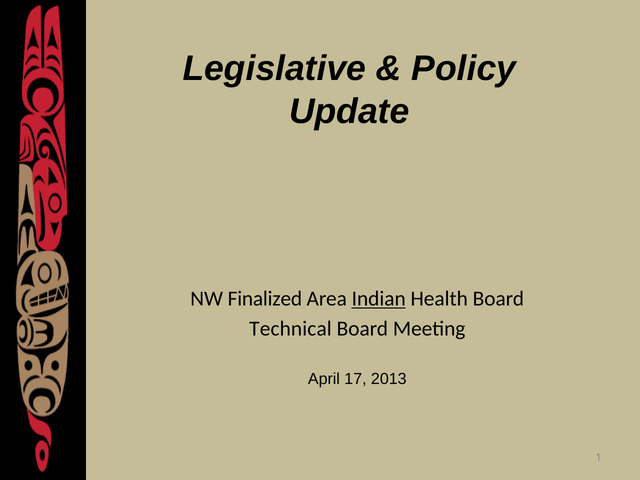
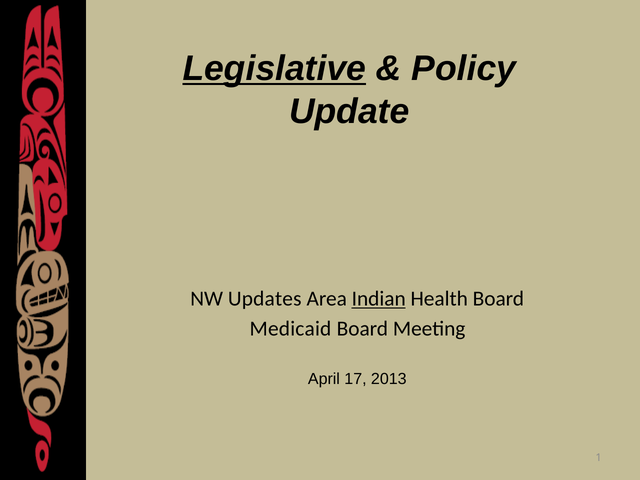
Legislative underline: none -> present
Finalized: Finalized -> Updates
Technical: Technical -> Medicaid
